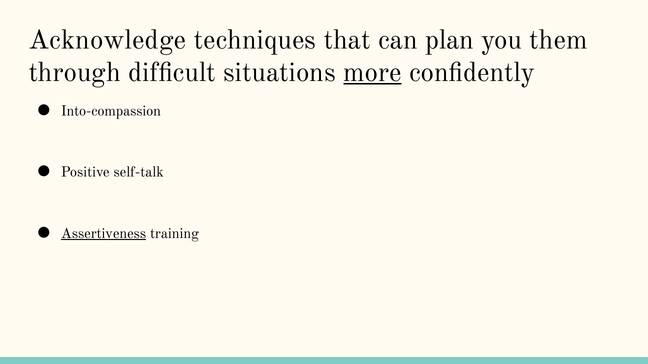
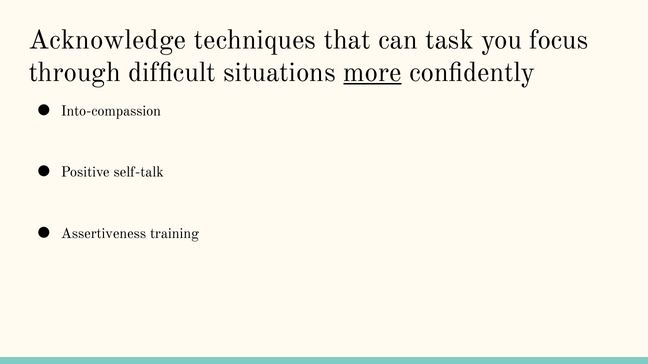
plan: plan -> task
them: them -> focus
Assertiveness underline: present -> none
